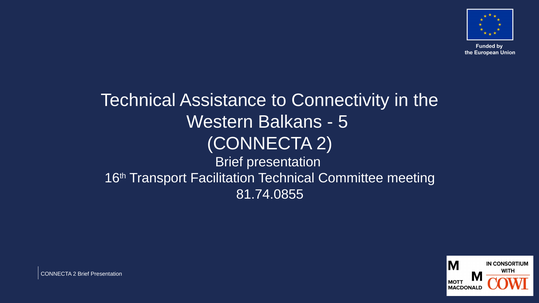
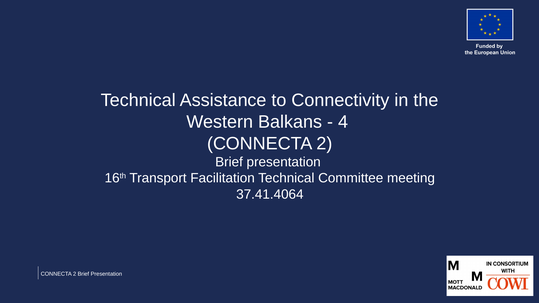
5: 5 -> 4
81.74.0855: 81.74.0855 -> 37.41.4064
